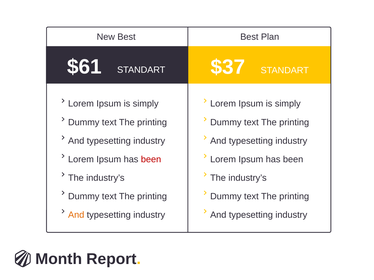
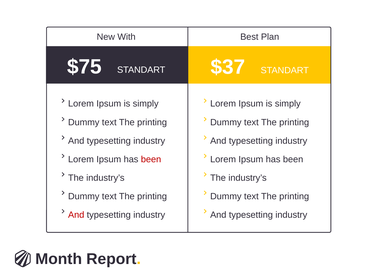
New Best: Best -> With
$61: $61 -> $75
And at (76, 215) colour: orange -> red
